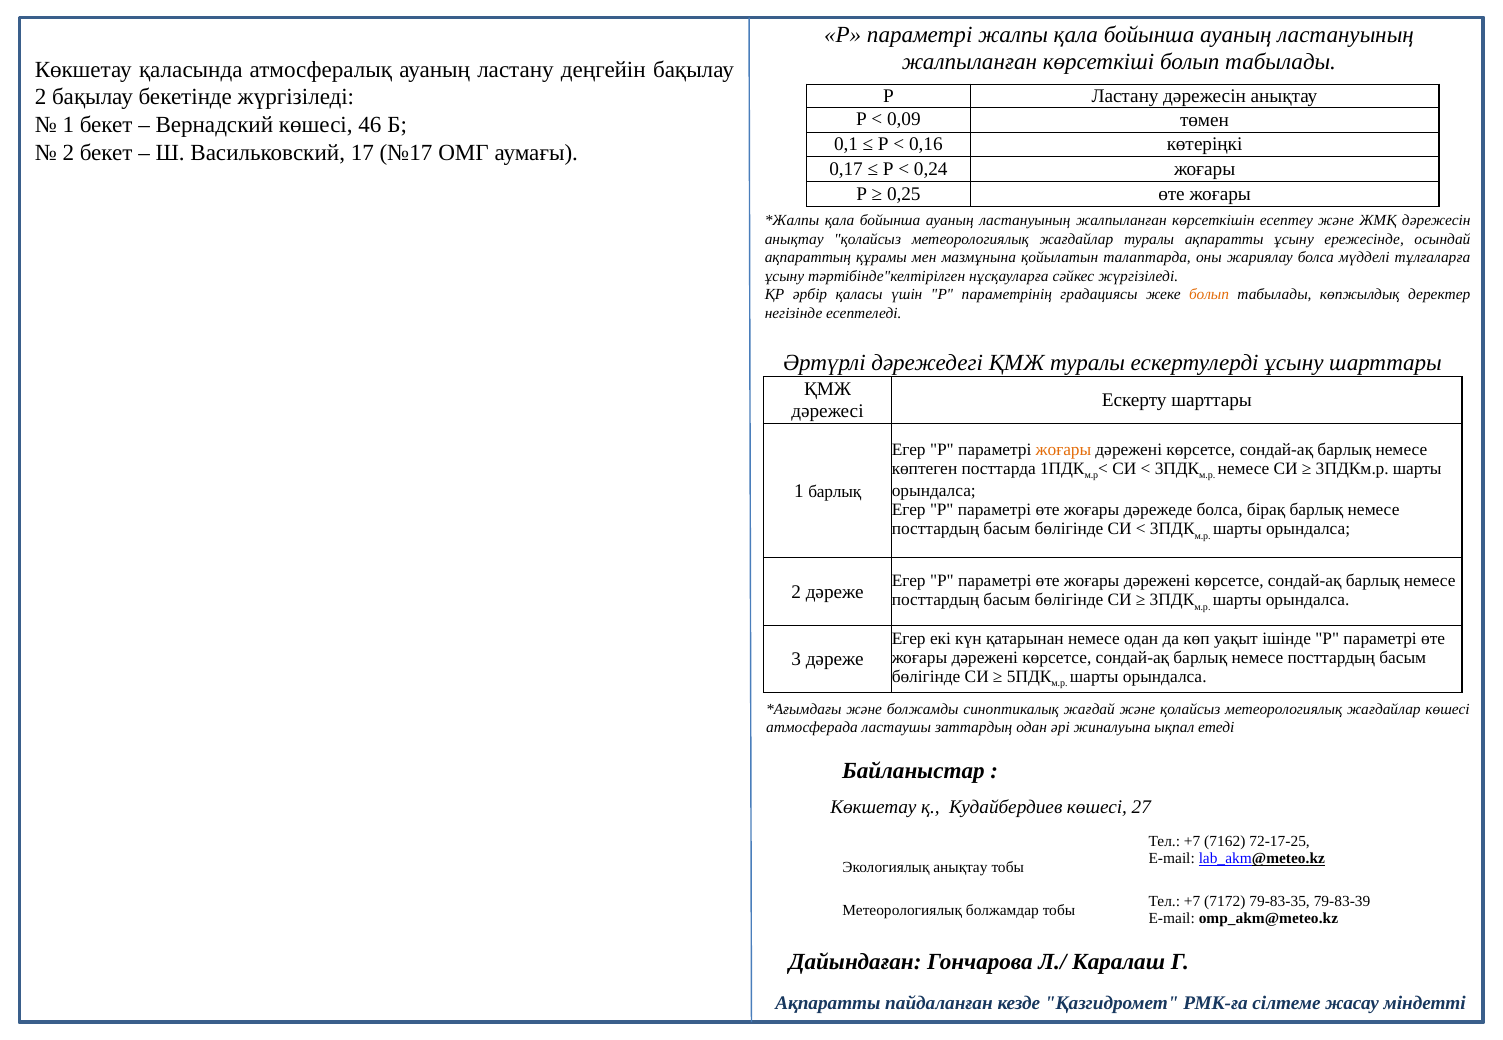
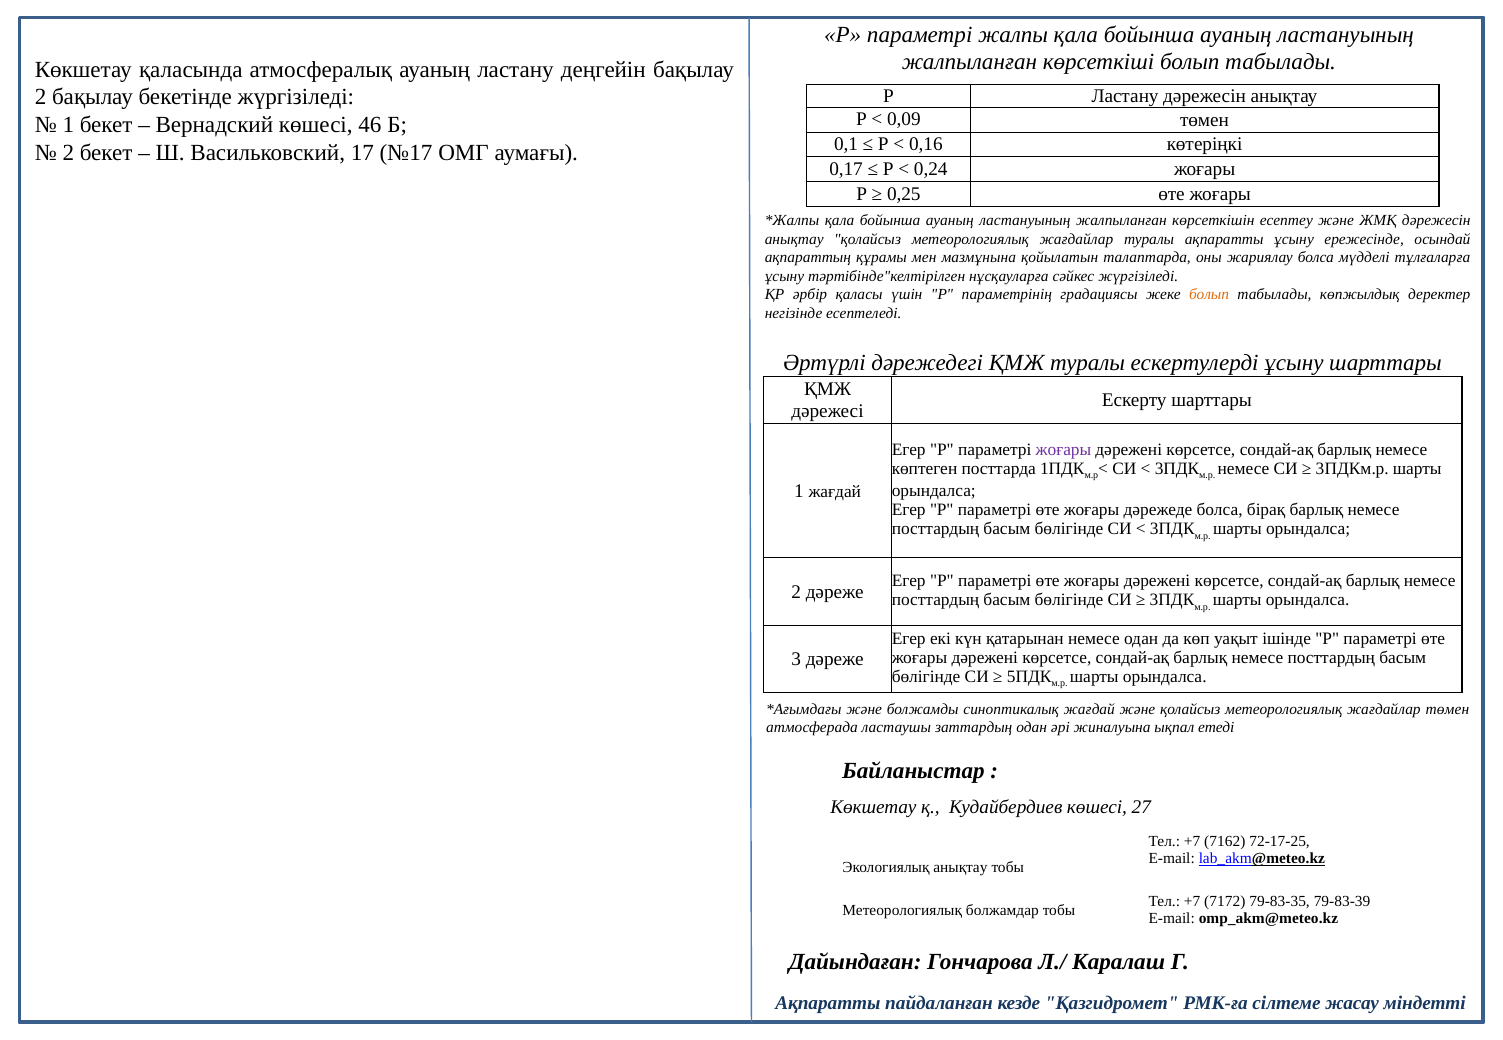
жоғары at (1063, 450) colour: orange -> purple
1 барлық: барлық -> жағдай
жағдайлар көшесі: көшесі -> төмен
